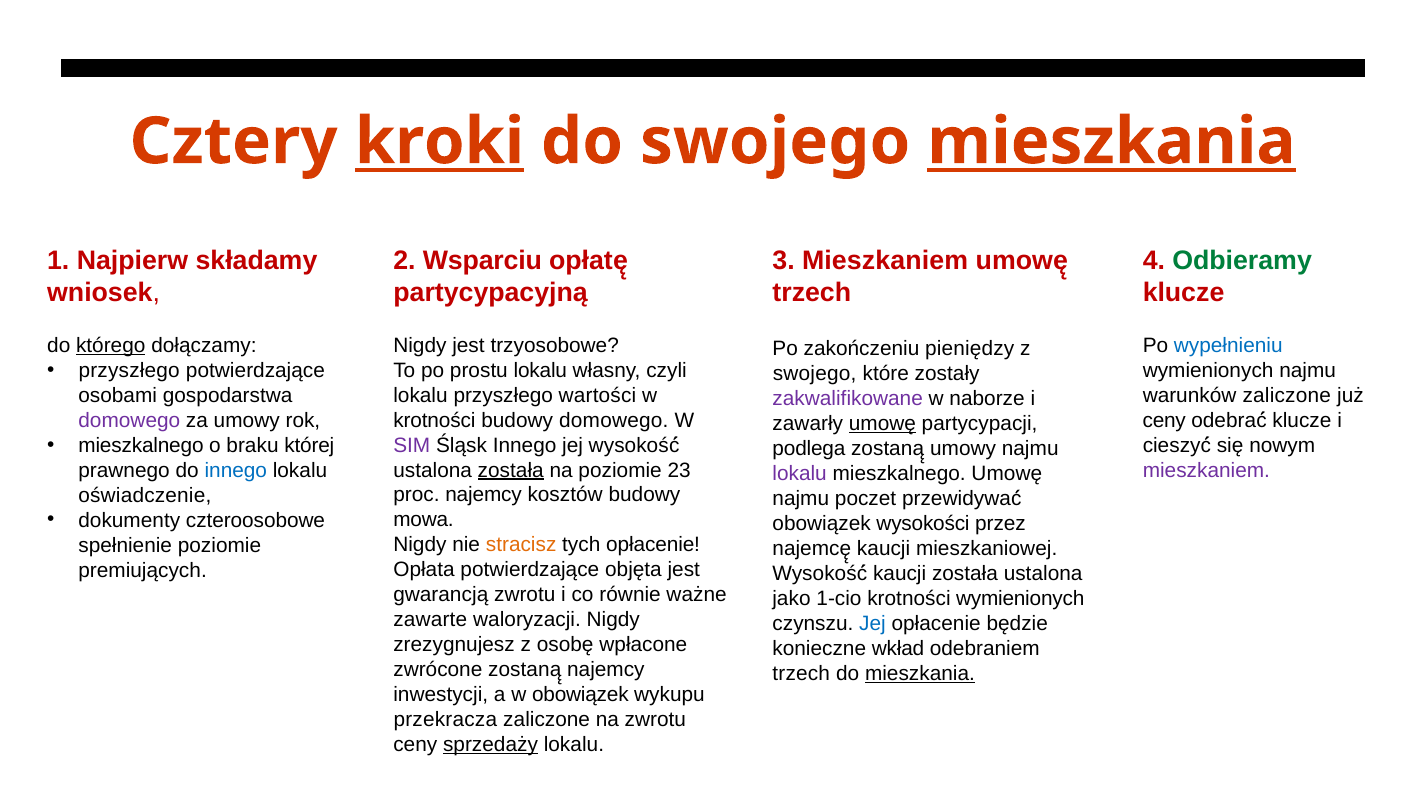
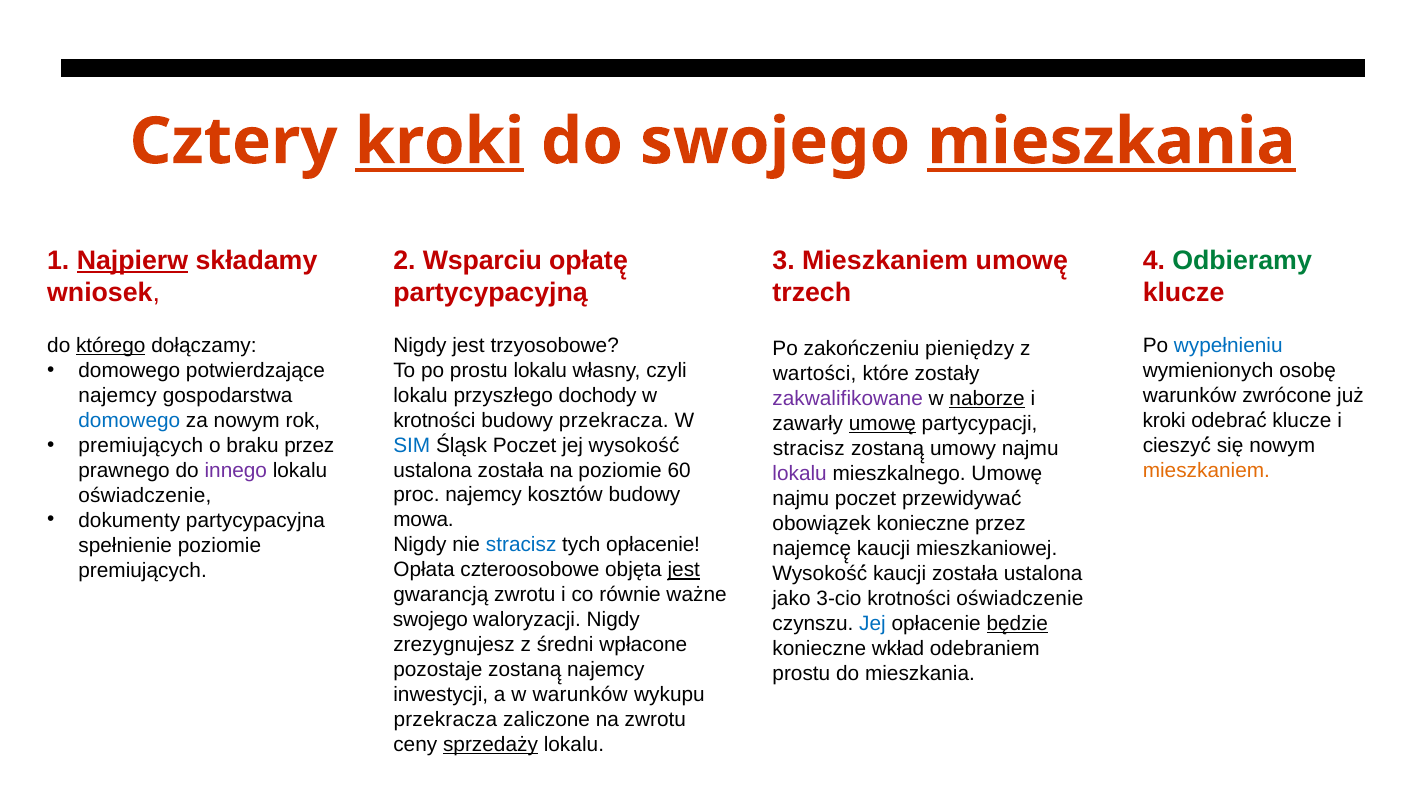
Najpierw underline: none -> present
przyszłego at (129, 370): przyszłego -> domowego
wymienionych najmu: najmu -> osobę
swojego at (815, 374): swojego -> wartości
wartości: wartości -> dochody
warunków zaliczone: zaliczone -> zwrócone
osobami at (118, 395): osobami -> najemcy
naborze underline: none -> present
budowy domowego: domowego -> przekracza
ceny at (1164, 420): ceny -> kroki
domowego at (129, 420) colour: purple -> blue
za umowy: umowy -> nowym
mieszkalnego at (141, 445): mieszkalnego -> premiujących
braku której: której -> przez
SIM colour: purple -> blue
Śląsk Innego: Innego -> Poczet
podlega at (809, 449): podlega -> stracisz
została at (511, 470) underline: present -> none
23: 23 -> 60
mieszkaniem at (1206, 470) colour: purple -> orange
innego at (236, 470) colour: blue -> purple
czteroosobowe: czteroosobowe -> partycypacyjna
obowiązek wysokości: wysokości -> konieczne
stracisz at (521, 545) colour: orange -> blue
Opłata potwierdzające: potwierdzające -> czteroosobowe
jest at (684, 570) underline: none -> present
1-cio: 1-cio -> 3-cio
krotności wymienionych: wymienionych -> oświadczenie
zawarte at (430, 620): zawarte -> swojego
będzie underline: none -> present
osobę: osobę -> średni
zwrócone: zwrócone -> pozostaje
trzech at (801, 674): trzech -> prostu
mieszkania at (920, 674) underline: present -> none
w obowiązek: obowiązek -> warunków
